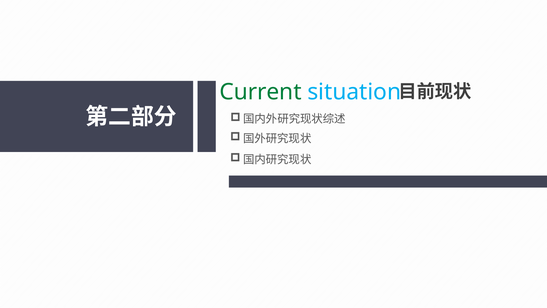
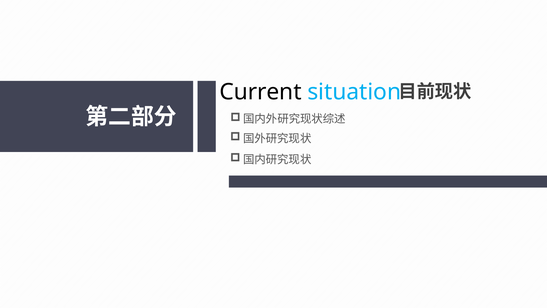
Current colour: green -> black
